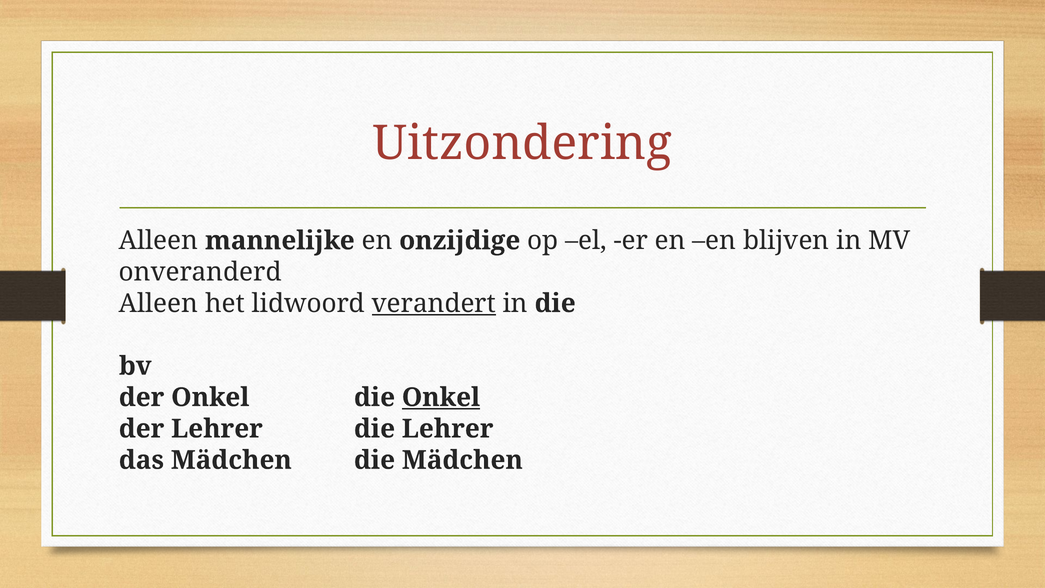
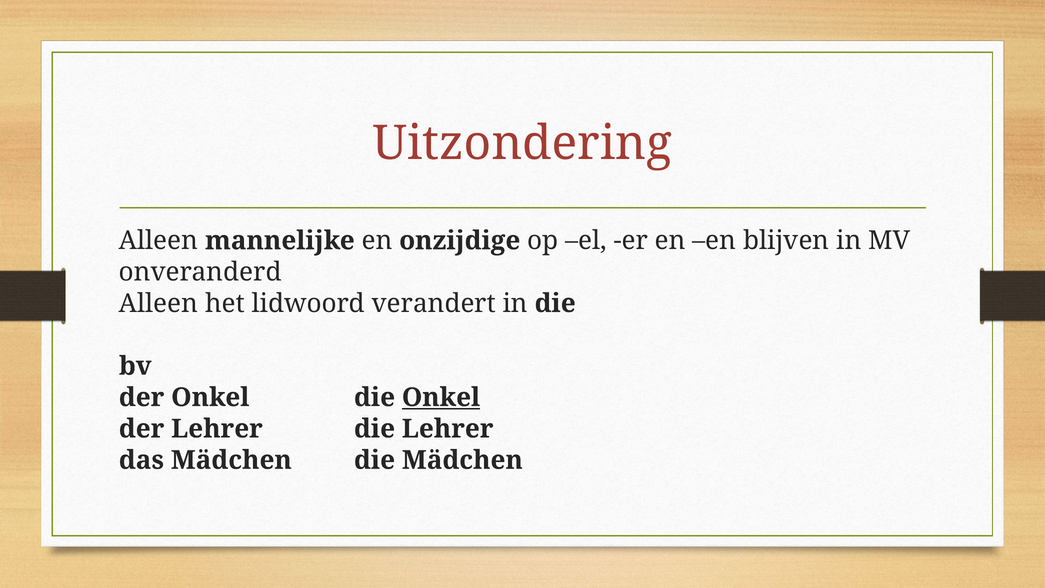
verandert underline: present -> none
